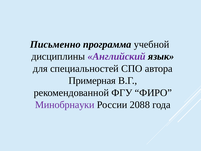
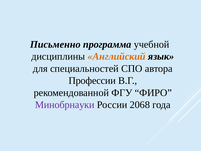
Английский colour: purple -> orange
Примерная: Примерная -> Профессии
2088: 2088 -> 2068
